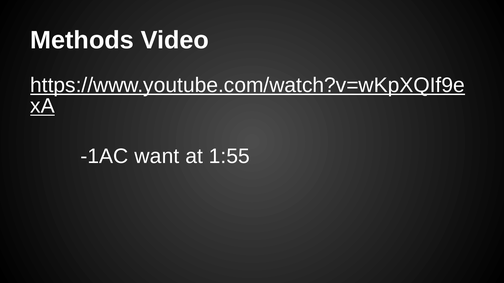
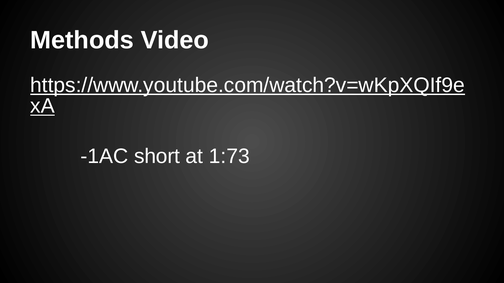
want: want -> short
1:55: 1:55 -> 1:73
